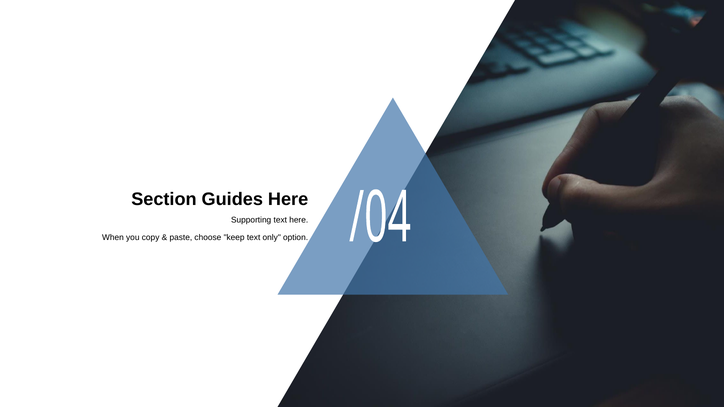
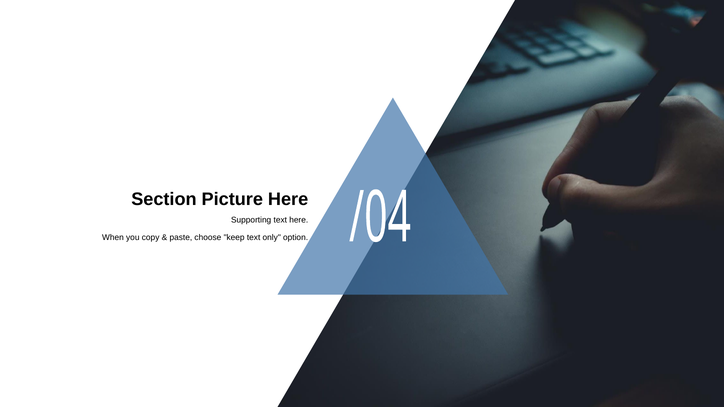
Guides: Guides -> Picture
